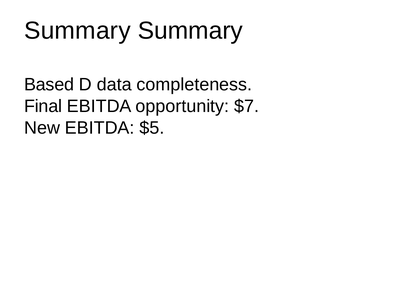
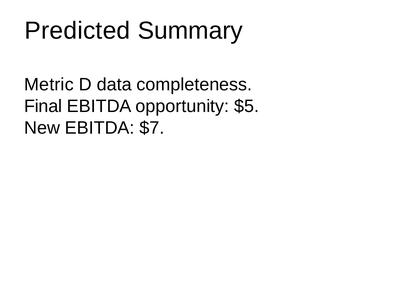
Summary at (77, 31): Summary -> Predicted
Based: Based -> Metric
$7: $7 -> $5
$5: $5 -> $7
